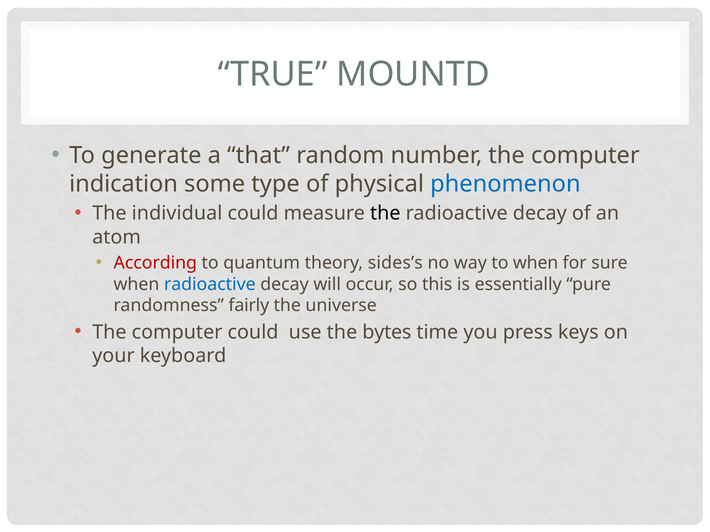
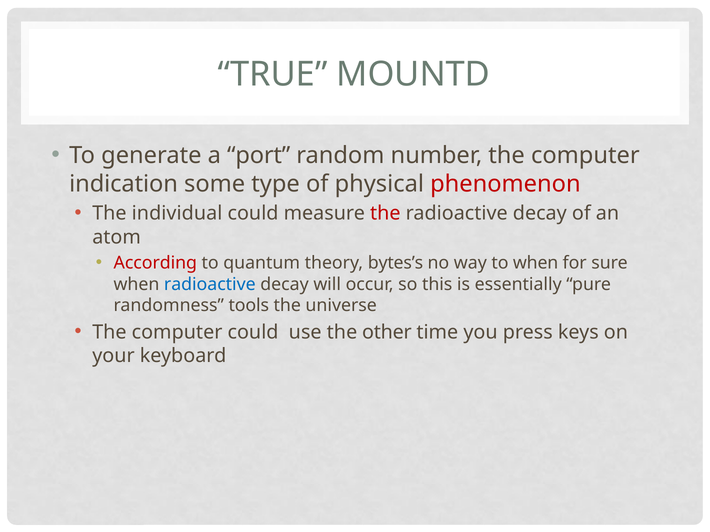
that: that -> port
phenomenon colour: blue -> red
the at (385, 214) colour: black -> red
sides’s: sides’s -> bytes’s
fairly: fairly -> tools
bytes: bytes -> other
